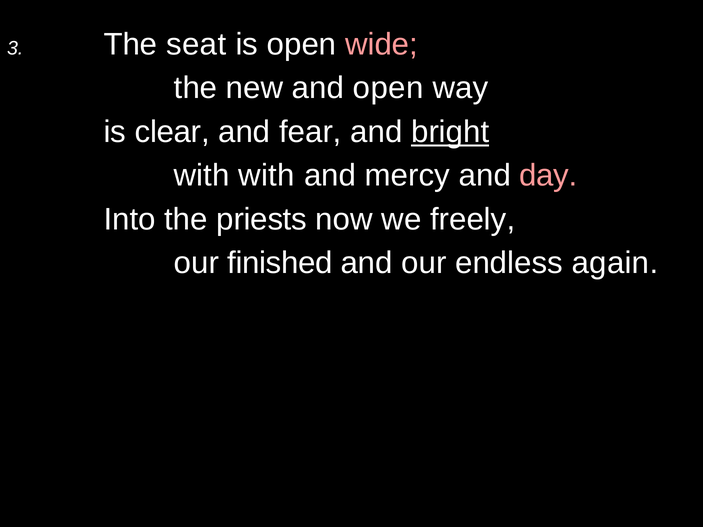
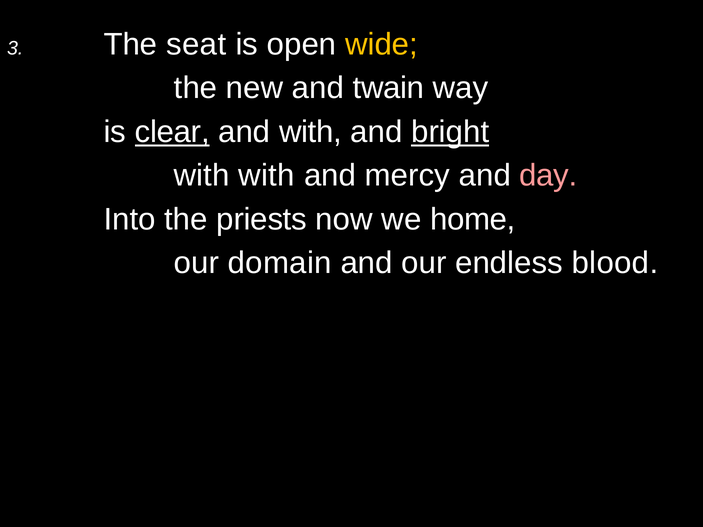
wide colour: pink -> yellow
and open: open -> twain
clear underline: none -> present
and fear: fear -> with
freely: freely -> home
finished: finished -> domain
again: again -> blood
